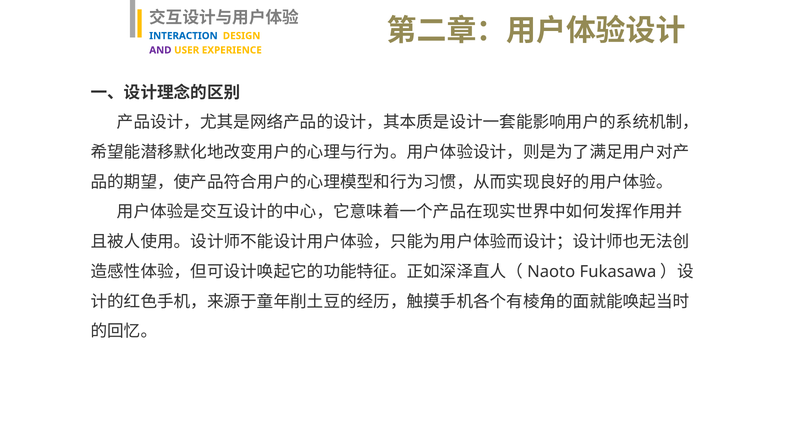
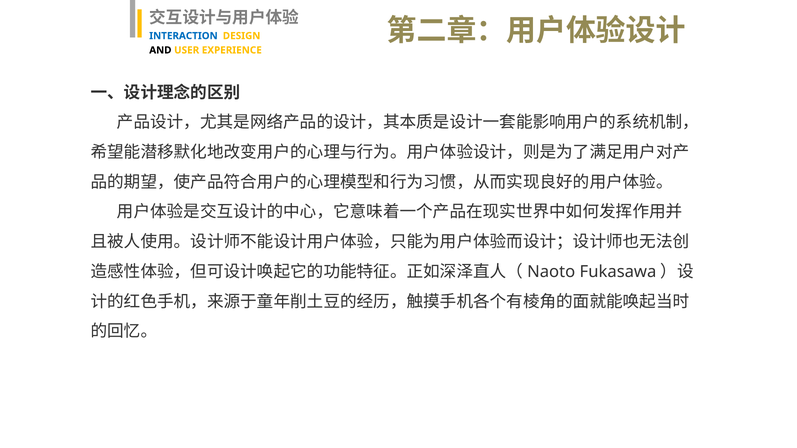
AND colour: purple -> black
